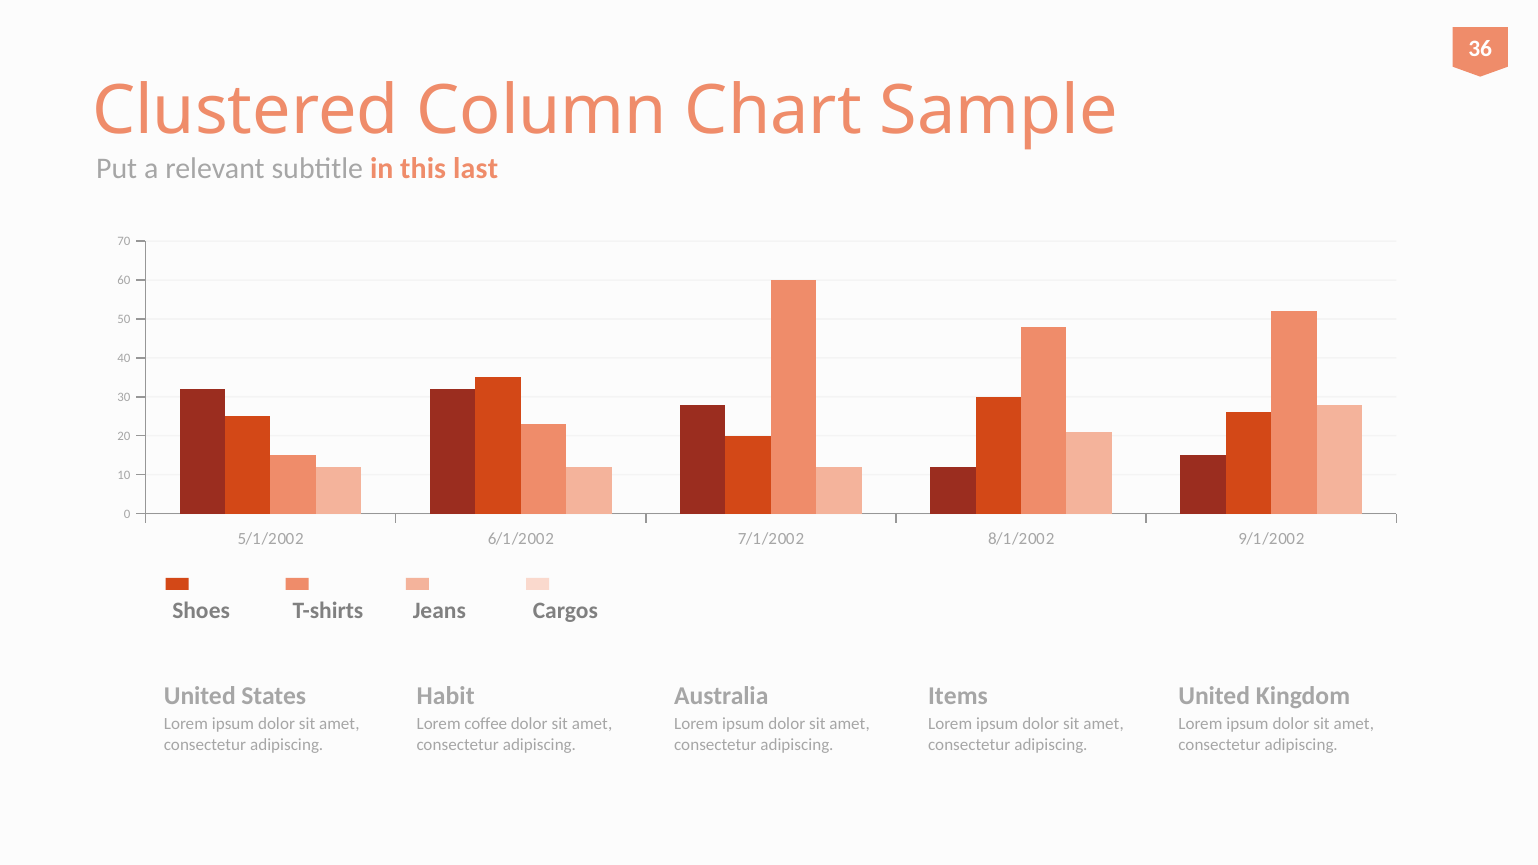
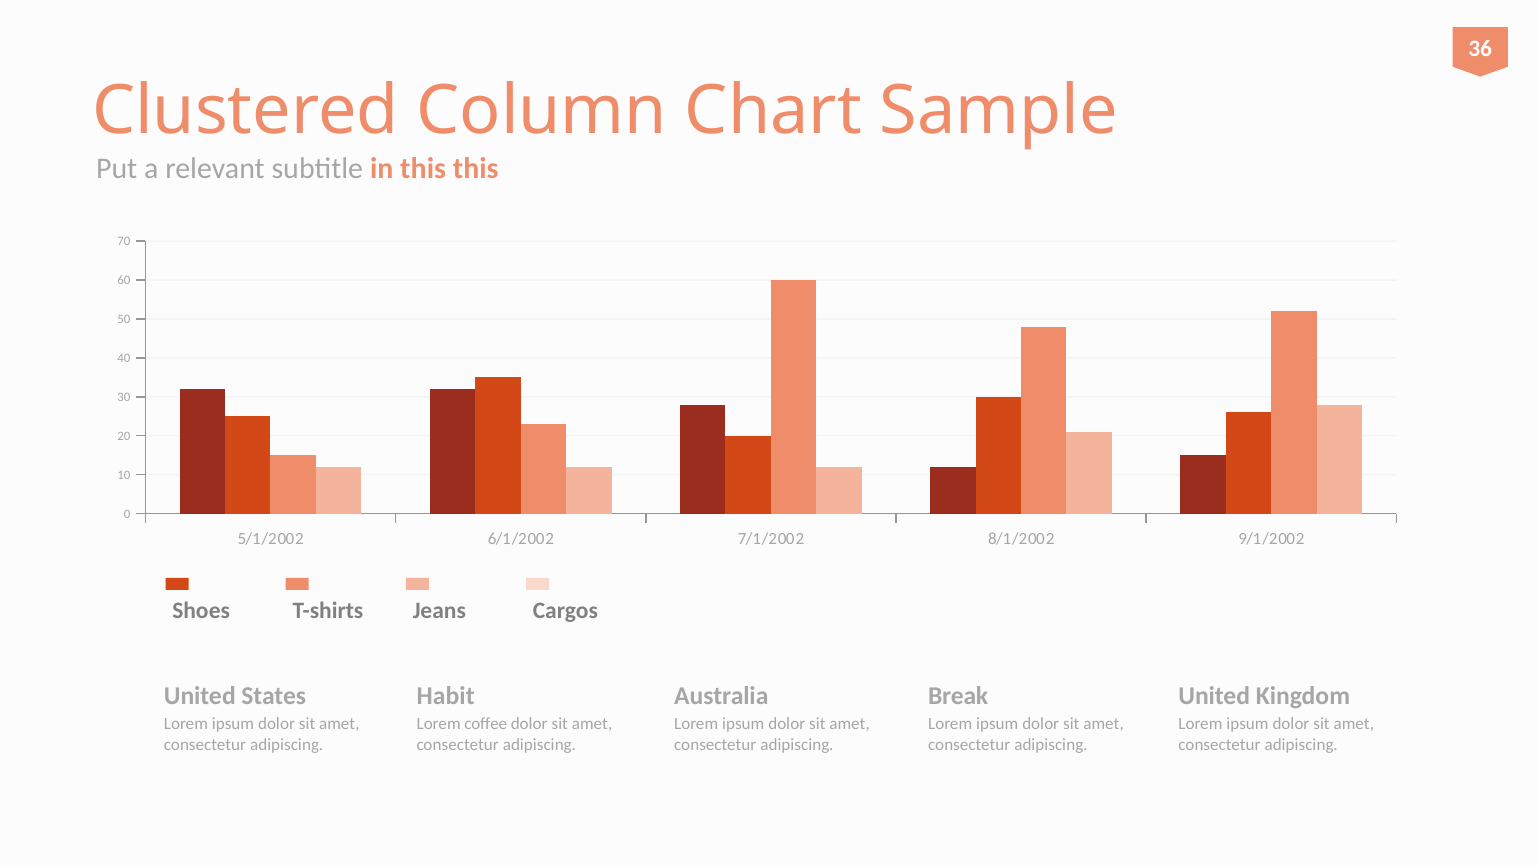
this last: last -> this
Items: Items -> Break
